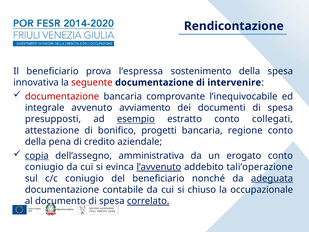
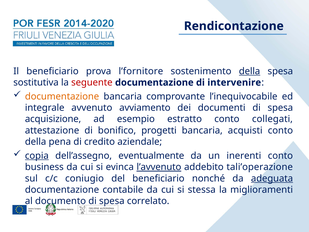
l’espressa: l’espressa -> l’fornitore
della at (250, 71) underline: none -> present
innovativa: innovativa -> sostitutiva
documentazione at (62, 96) colour: red -> orange
presupposti: presupposti -> acquisizione
esempio underline: present -> none
regione: regione -> acquisti
amministrativa: amministrativa -> eventualmente
erogato: erogato -> inerenti
coniugio at (44, 167): coniugio -> business
chiuso: chiuso -> stessa
occupazionale: occupazionale -> miglioramenti
correlato underline: present -> none
